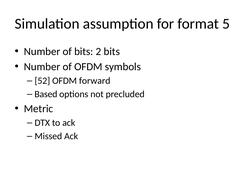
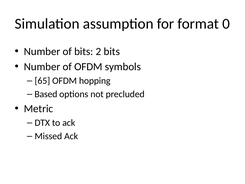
5: 5 -> 0
52: 52 -> 65
forward: forward -> hopping
